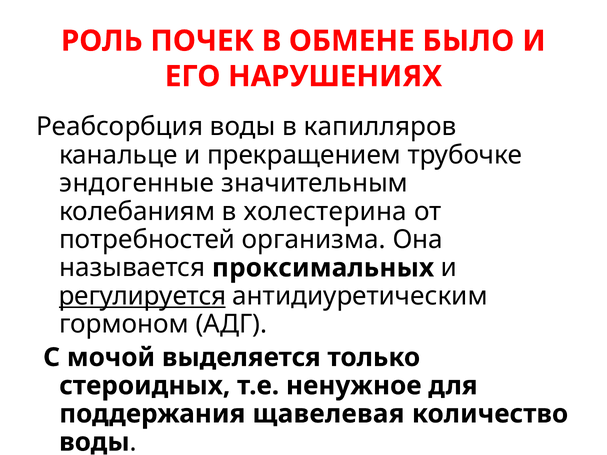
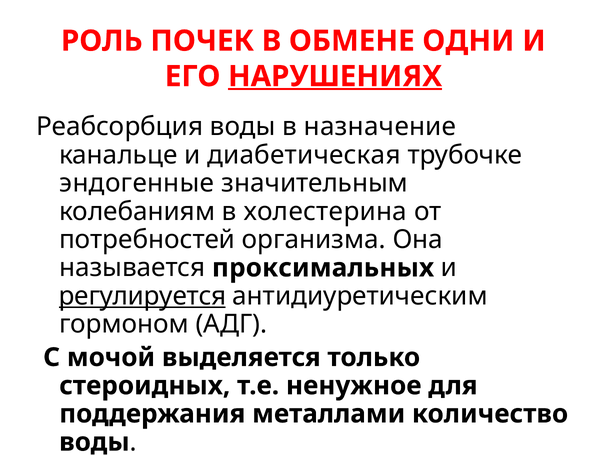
БЫЛО: БЫЛО -> ОДНИ
НАРУШЕНИЯХ underline: none -> present
капилляров: капилляров -> назначение
прекращением: прекращением -> диабетическая
щавелевая: щавелевая -> металлами
